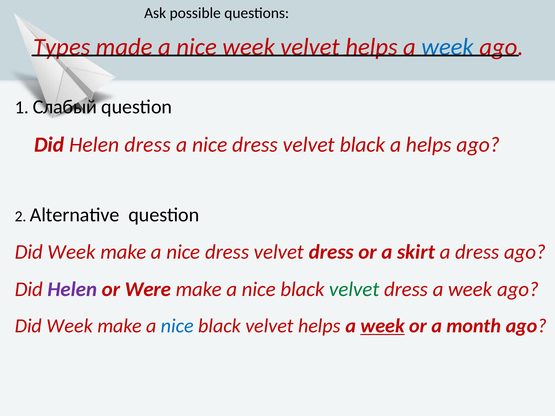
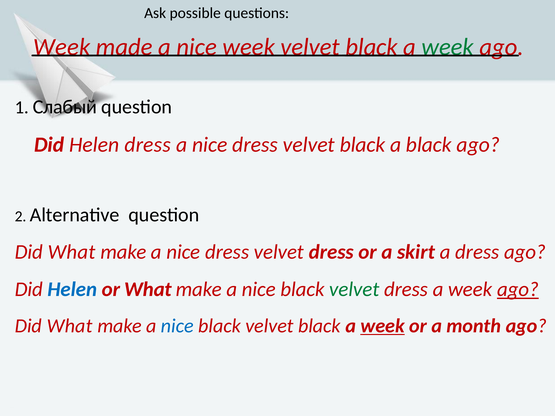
Types at (62, 47): Types -> Week
helps at (372, 47): helps -> black
week at (448, 47) colour: blue -> green
a helps: helps -> black
Week at (72, 252): Week -> What
Helen at (72, 290) colour: purple -> blue
or Were: Were -> What
ago at (518, 290) underline: none -> present
Week at (70, 326): Week -> What
black velvet helps: helps -> black
